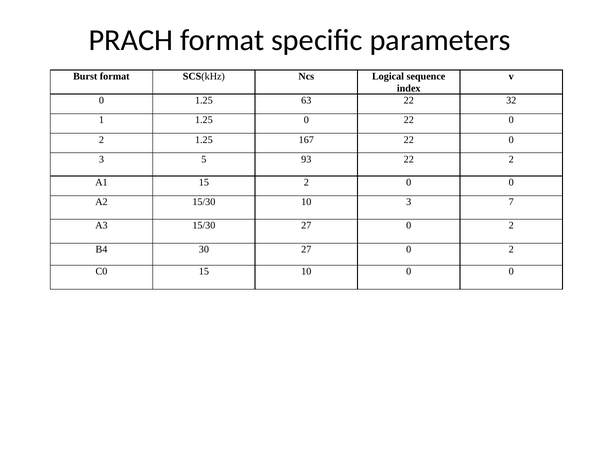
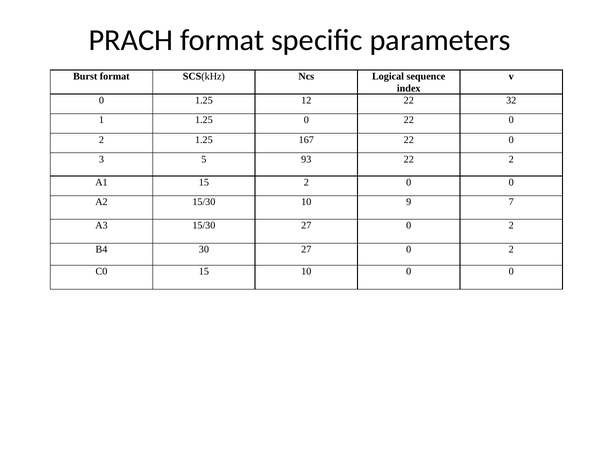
63: 63 -> 12
10 3: 3 -> 9
